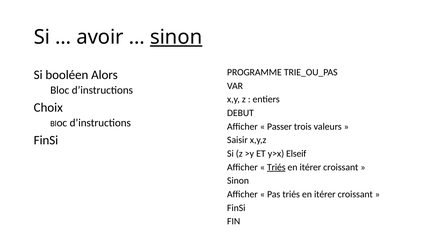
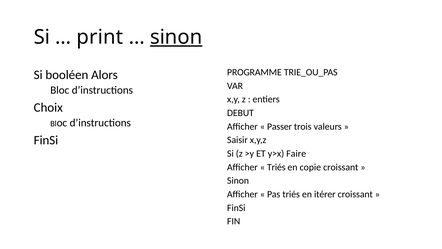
avoir: avoir -> print
Elseif: Elseif -> Faire
Triés at (276, 167) underline: present -> none
itérer at (310, 167): itérer -> copie
